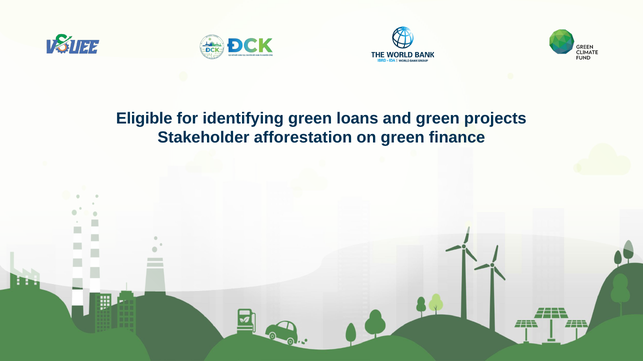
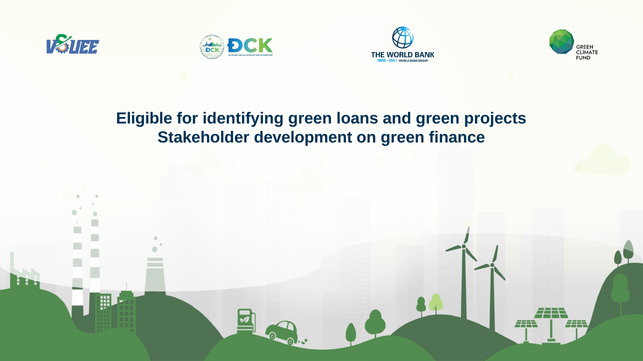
afforestation: afforestation -> development
